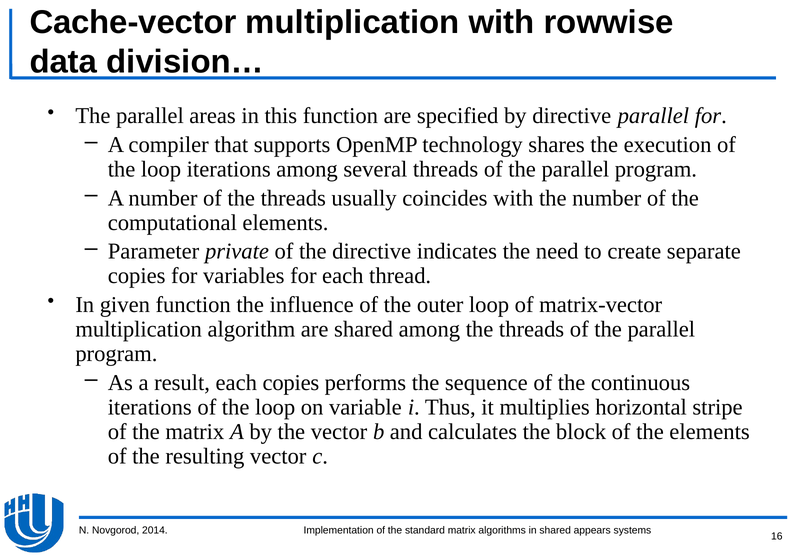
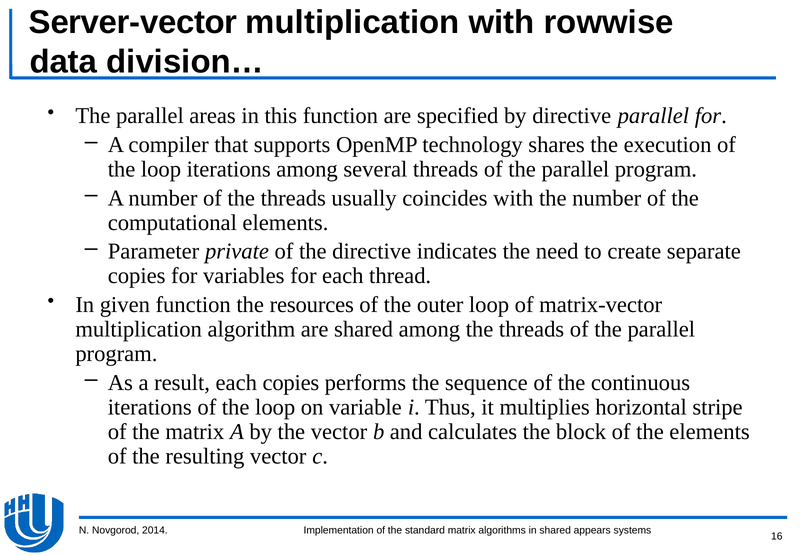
Cache-vector: Cache-vector -> Server-vector
influence: influence -> resources
